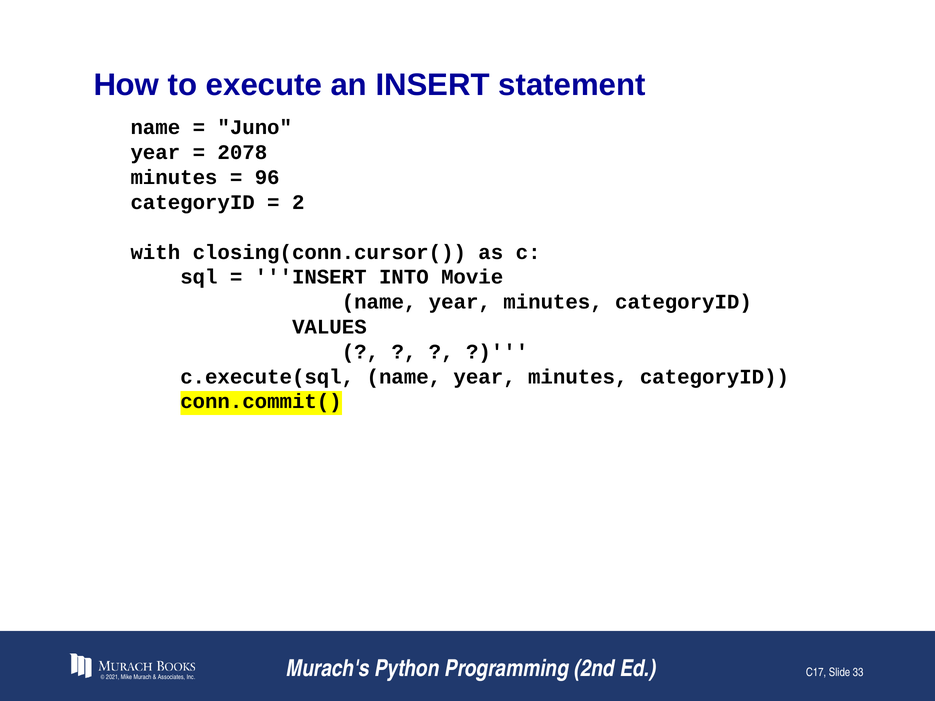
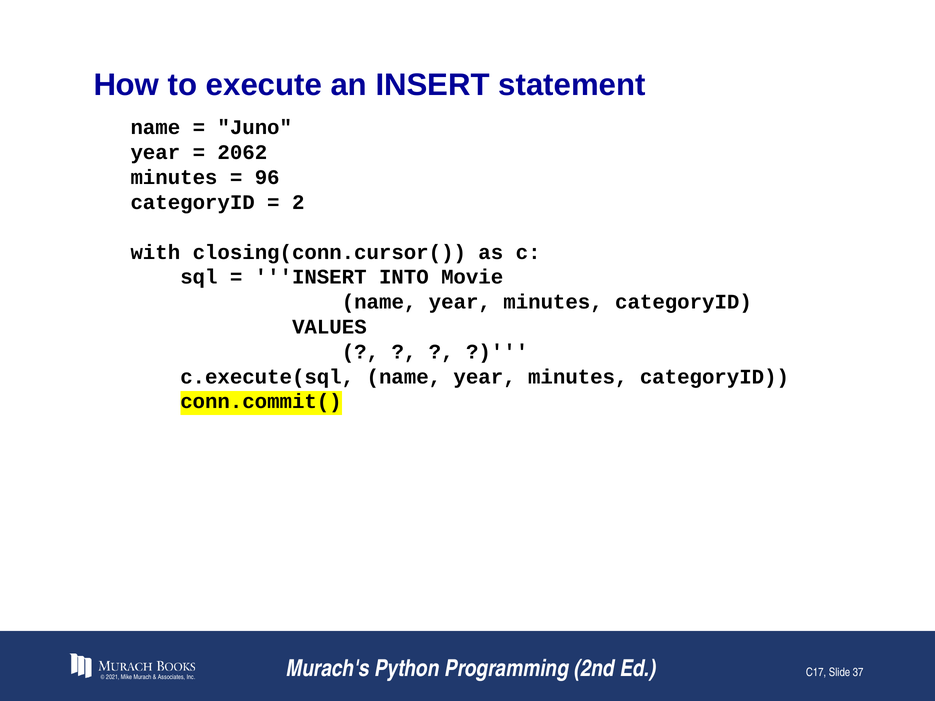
2078: 2078 -> 2062
33: 33 -> 37
